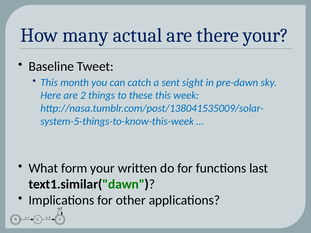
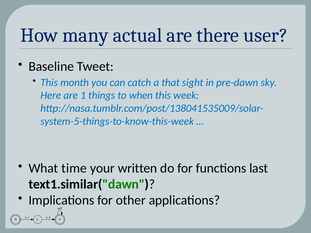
there your: your -> user
sent: sent -> that
2: 2 -> 1
these: these -> when
form: form -> time
